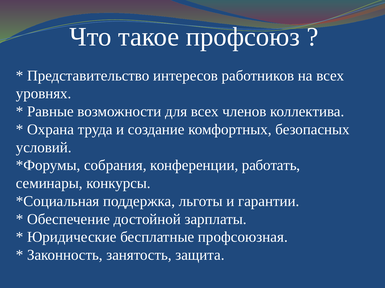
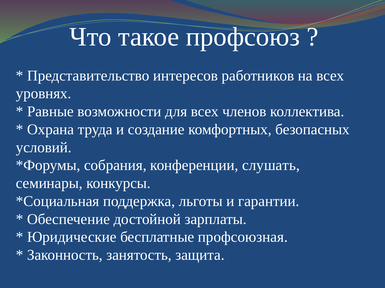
работать: работать -> слушать
